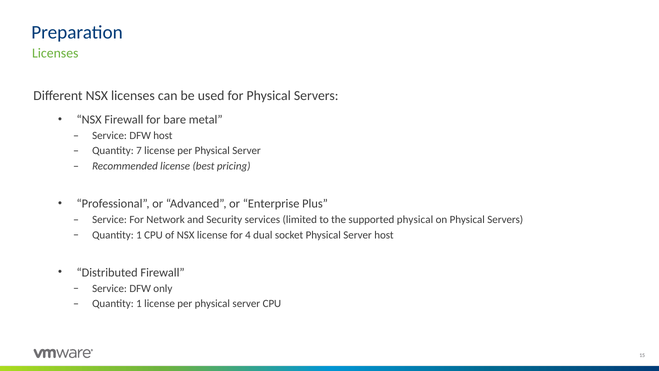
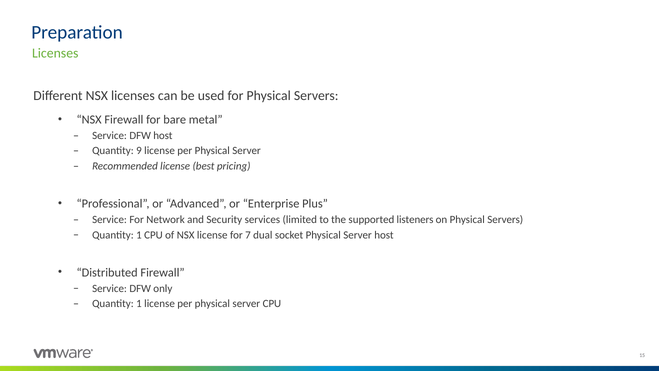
7: 7 -> 9
supported physical: physical -> listeners
4: 4 -> 7
